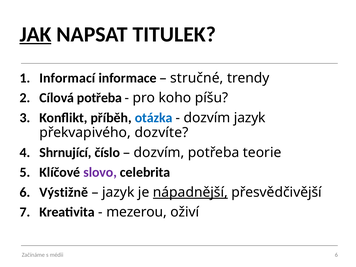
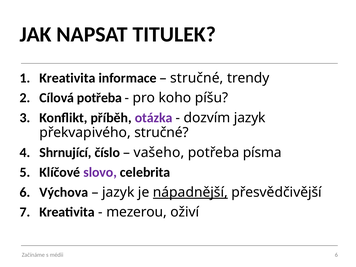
JAK underline: present -> none
Informací at (67, 78): Informací -> Kreativita
otázka colour: blue -> purple
překvapivého dozvíte: dozvíte -> stručné
dozvím at (159, 153): dozvím -> vašeho
teorie: teorie -> písma
Výstižně: Výstižně -> Výchova
